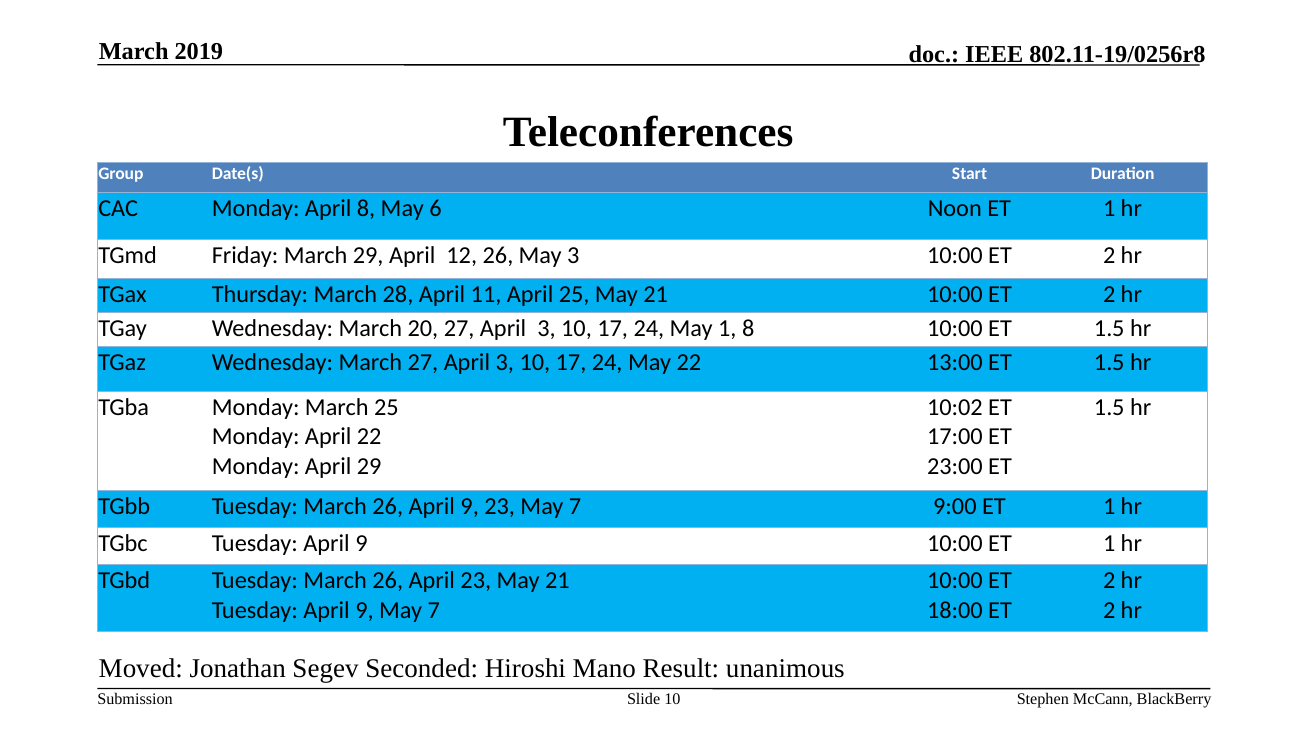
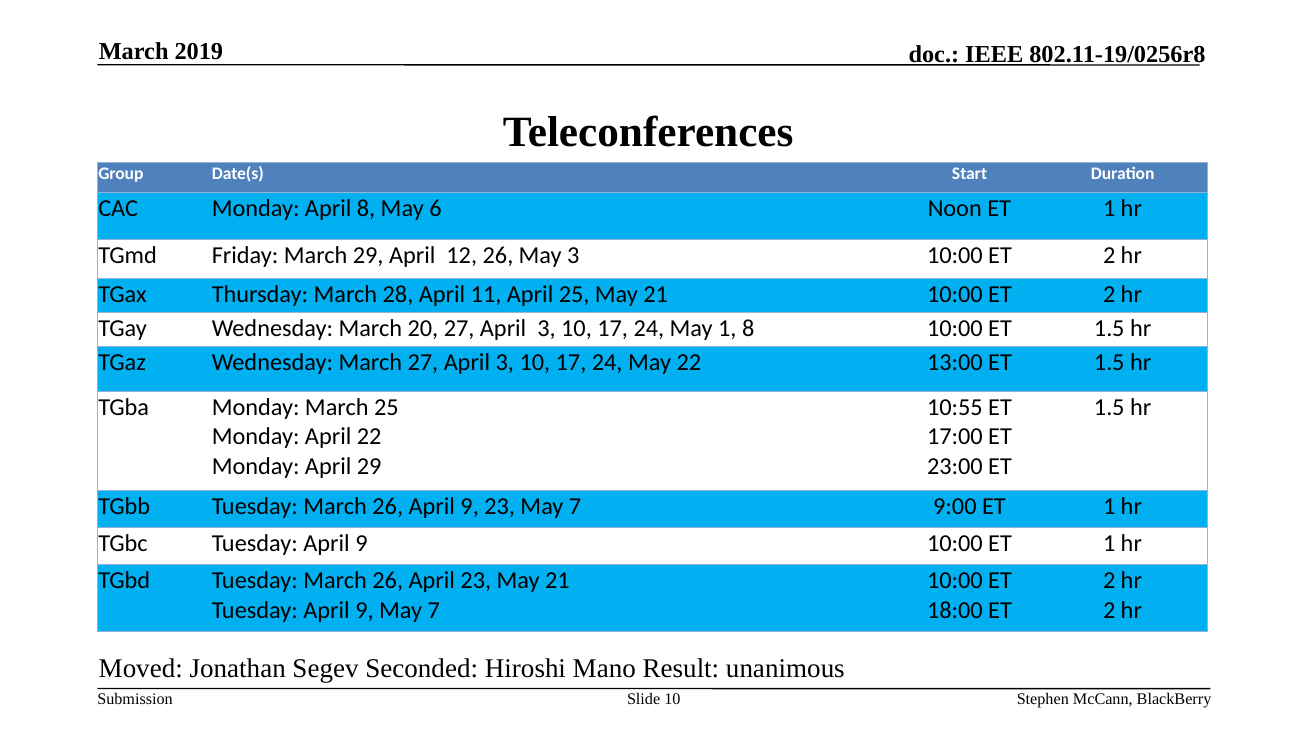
10:02: 10:02 -> 10:55
